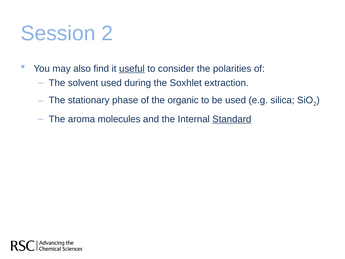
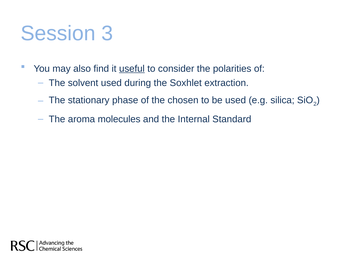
Session 2: 2 -> 3
organic: organic -> chosen
Standard underline: present -> none
